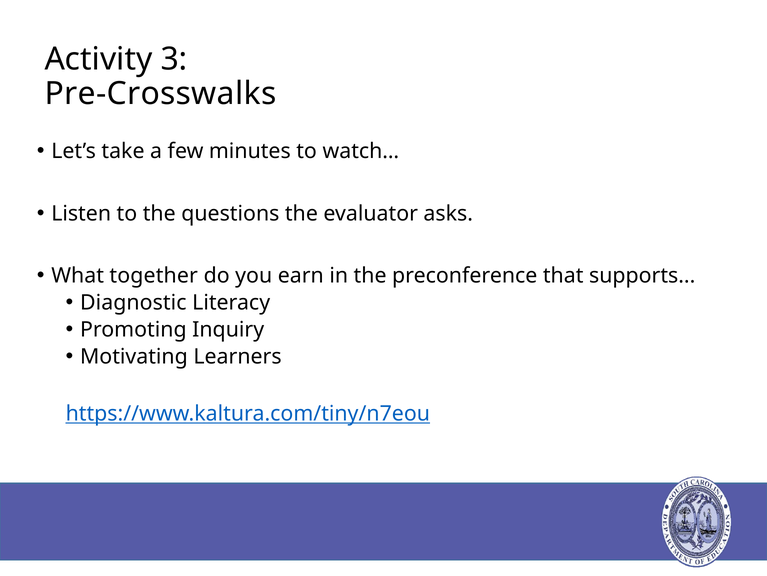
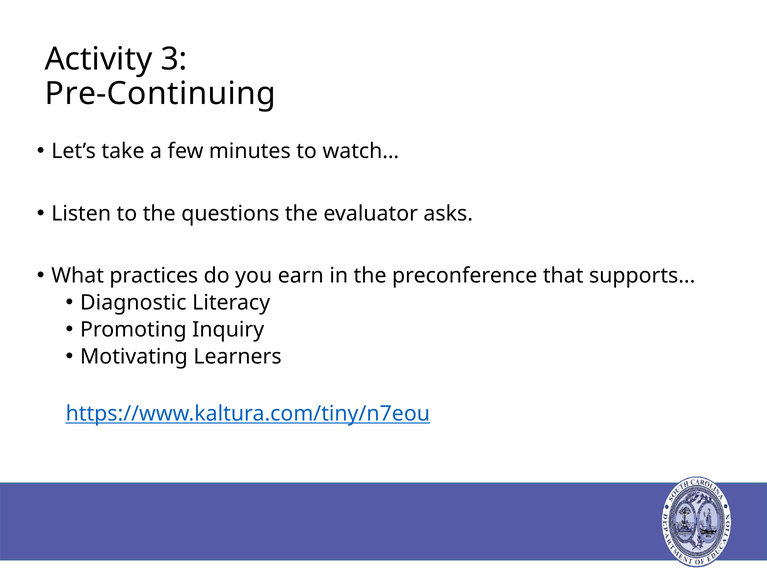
Pre-Crosswalks: Pre-Crosswalks -> Pre-Continuing
together: together -> practices
